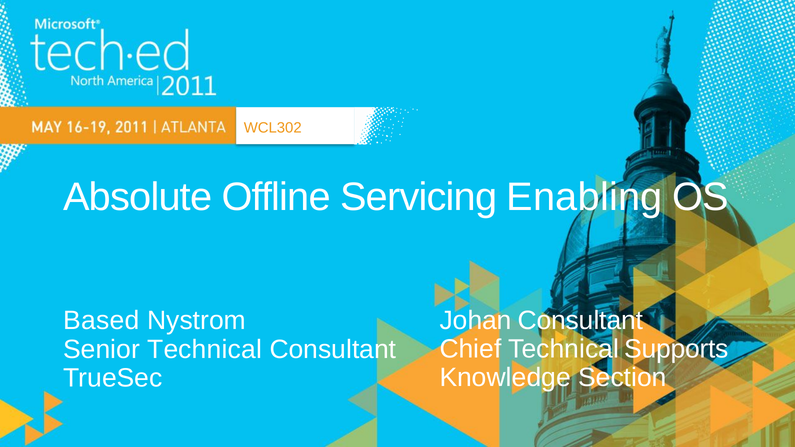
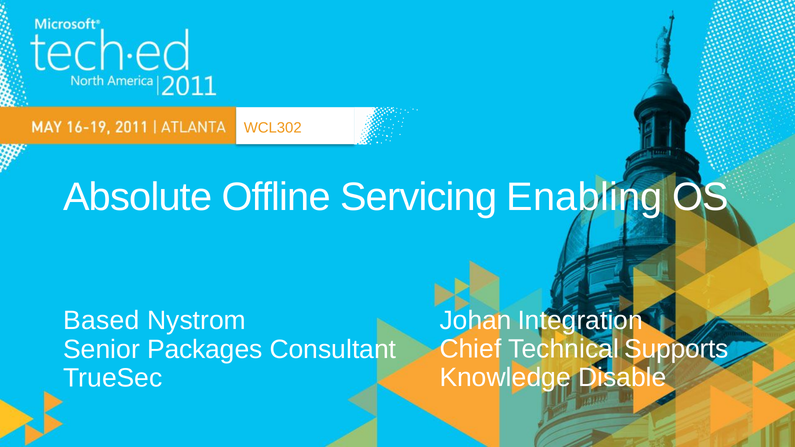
Johan Consultant: Consultant -> Integration
Senior Technical: Technical -> Packages
Section: Section -> Disable
